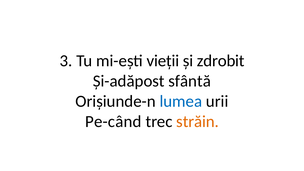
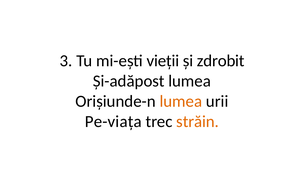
Și-adăpost sfântă: sfântă -> lumea
lumea at (181, 101) colour: blue -> orange
Pe-când: Pe-când -> Pe-viața
